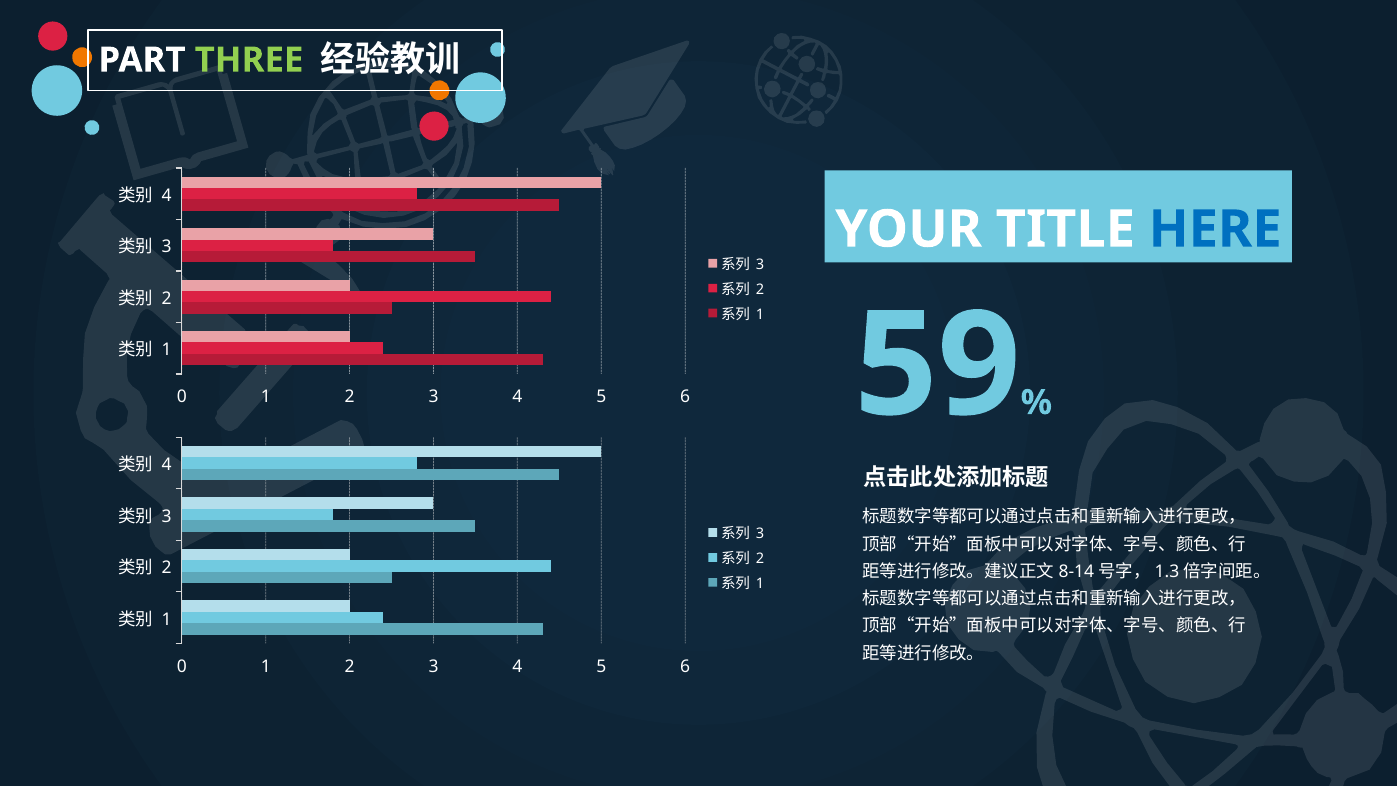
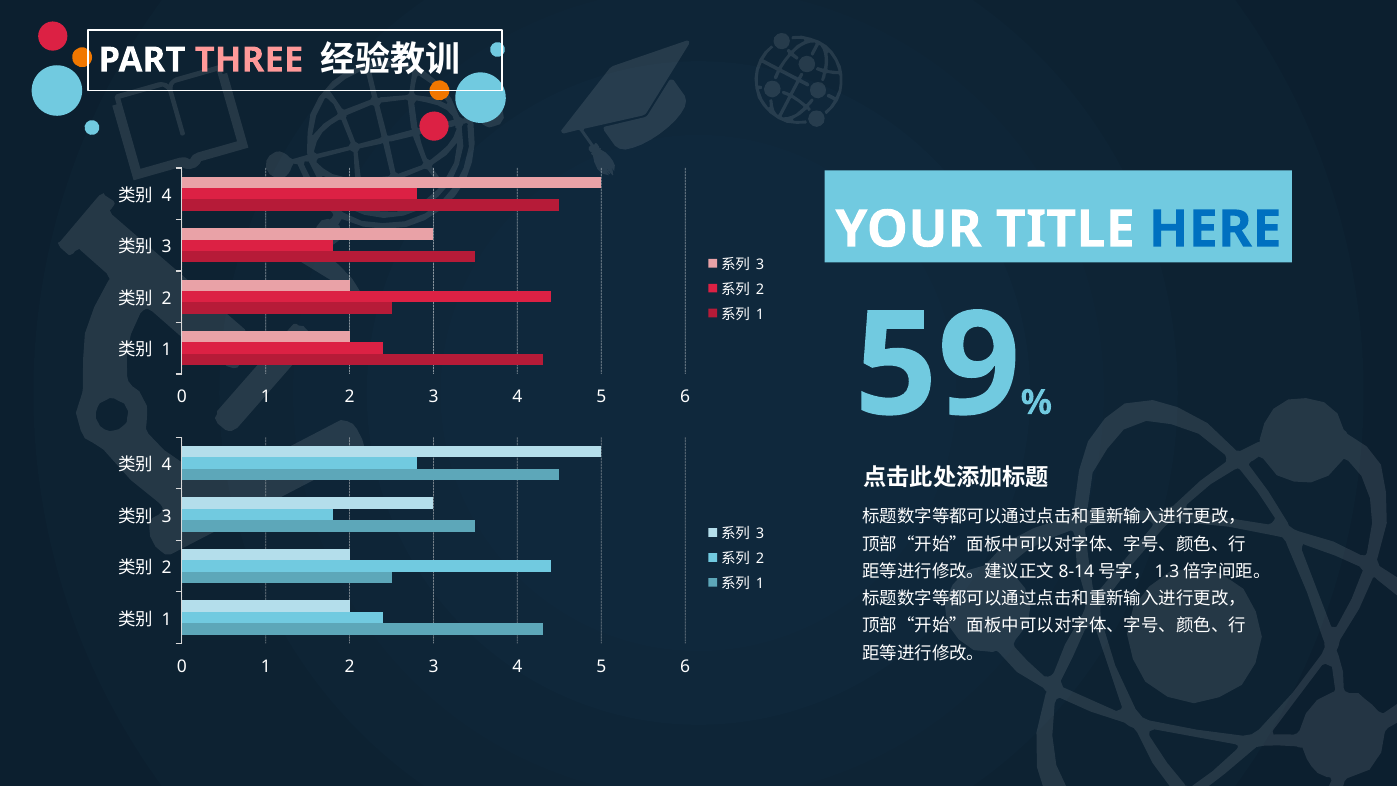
THREE colour: light green -> pink
